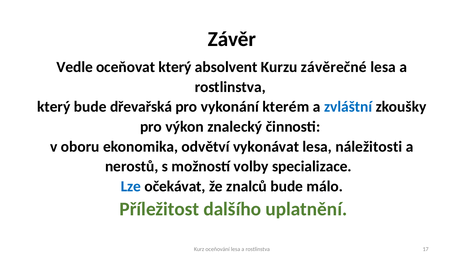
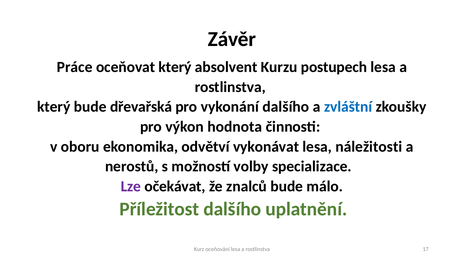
Vedle: Vedle -> Práce
závěrečné: závěrečné -> postupech
vykonání kterém: kterém -> dalšího
znalecký: znalecký -> hodnota
Lze colour: blue -> purple
